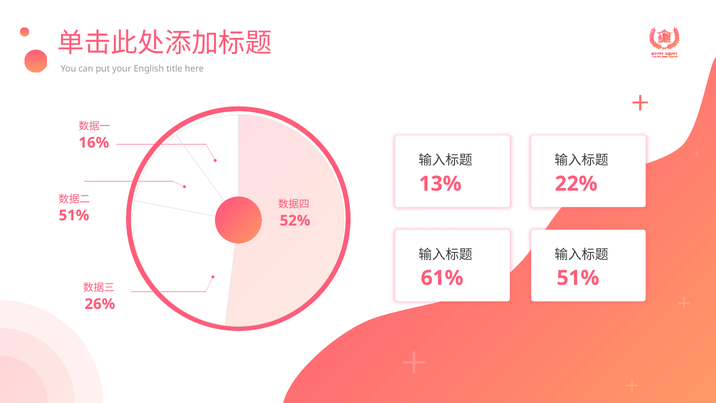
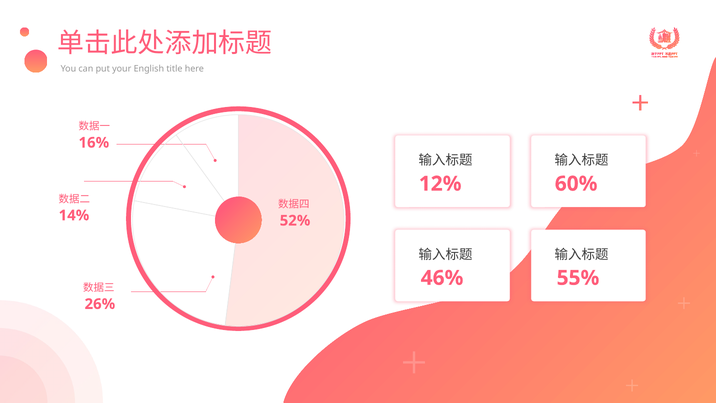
13%: 13% -> 12%
22%: 22% -> 60%
51% at (74, 215): 51% -> 14%
61%: 61% -> 46%
51% at (578, 278): 51% -> 55%
